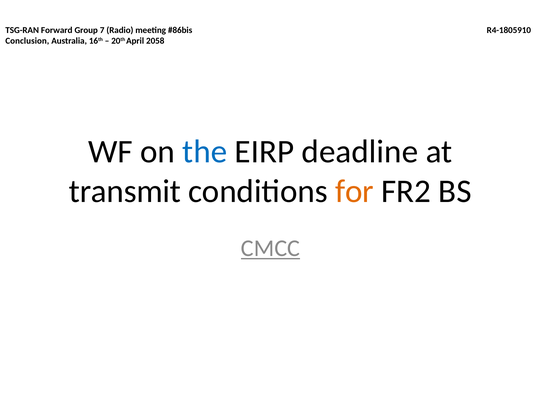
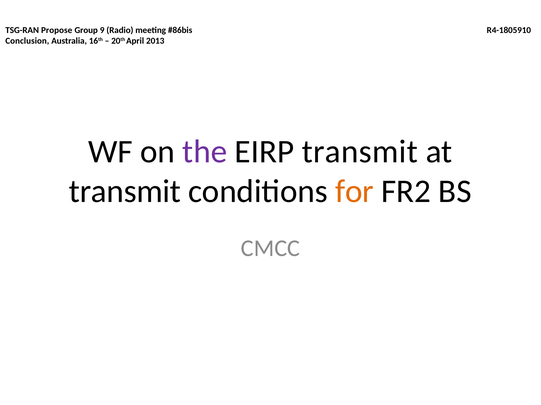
Forward: Forward -> Propose
7: 7 -> 9
2058: 2058 -> 2013
the colour: blue -> purple
EIRP deadline: deadline -> transmit
CMCC underline: present -> none
